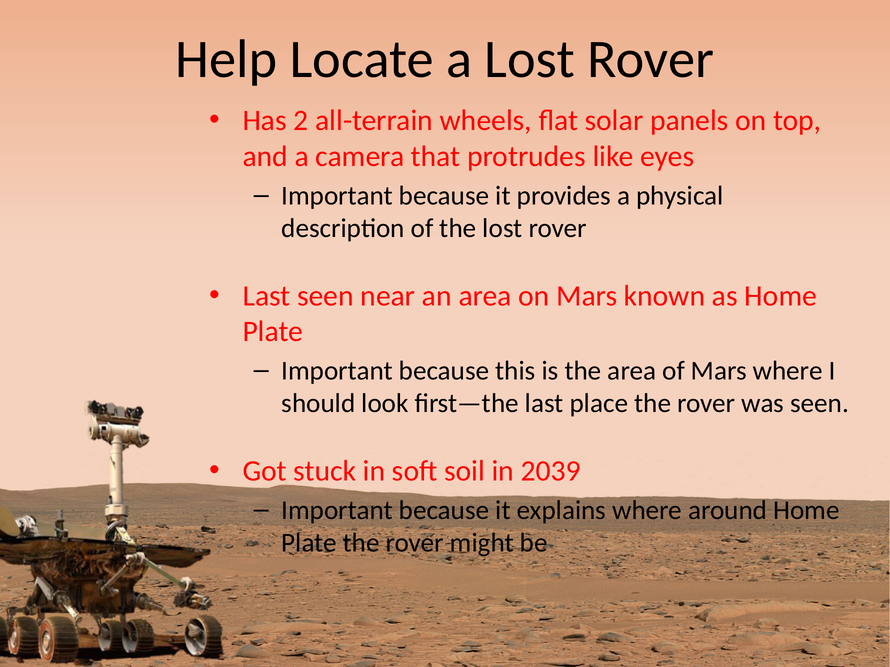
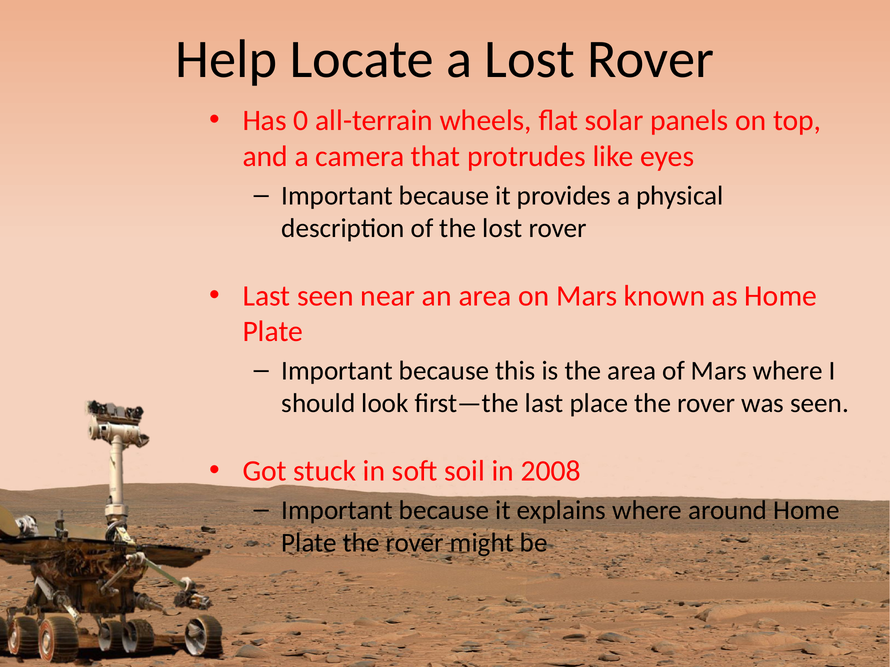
2: 2 -> 0
2039: 2039 -> 2008
